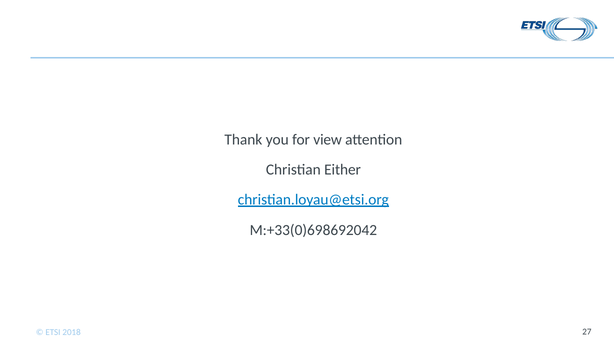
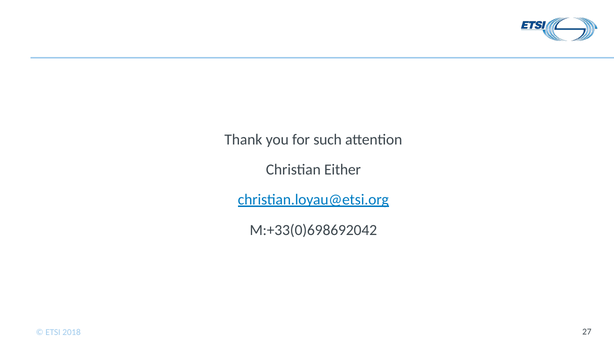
view: view -> such
